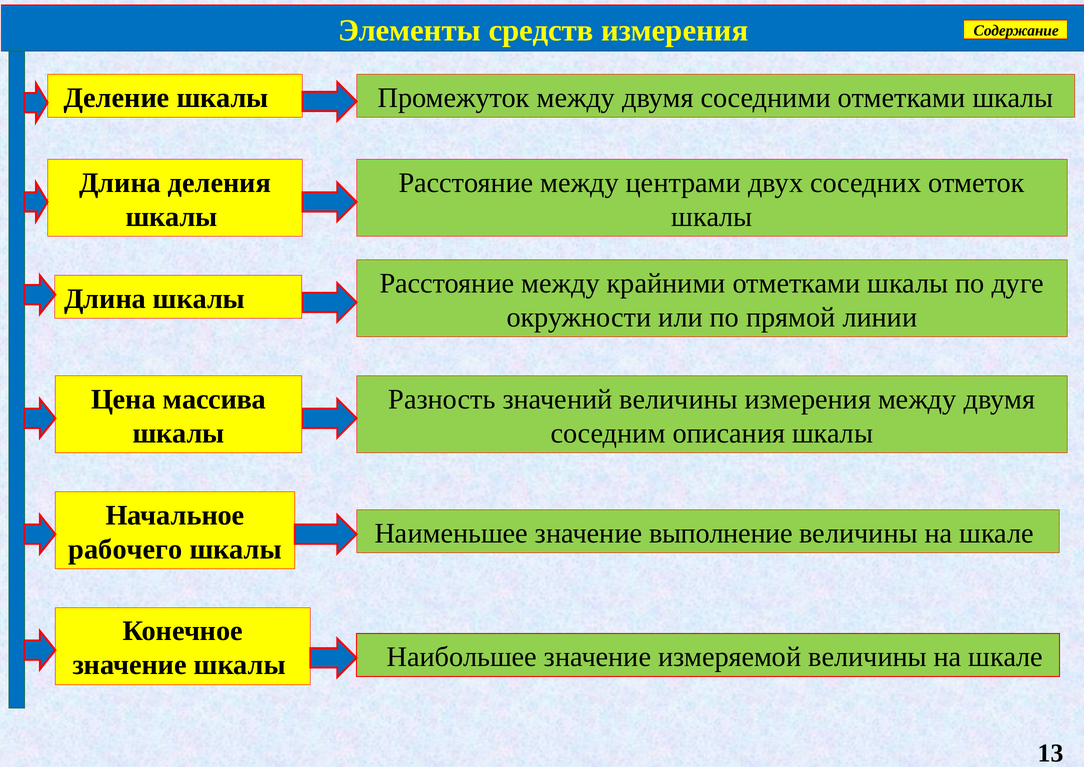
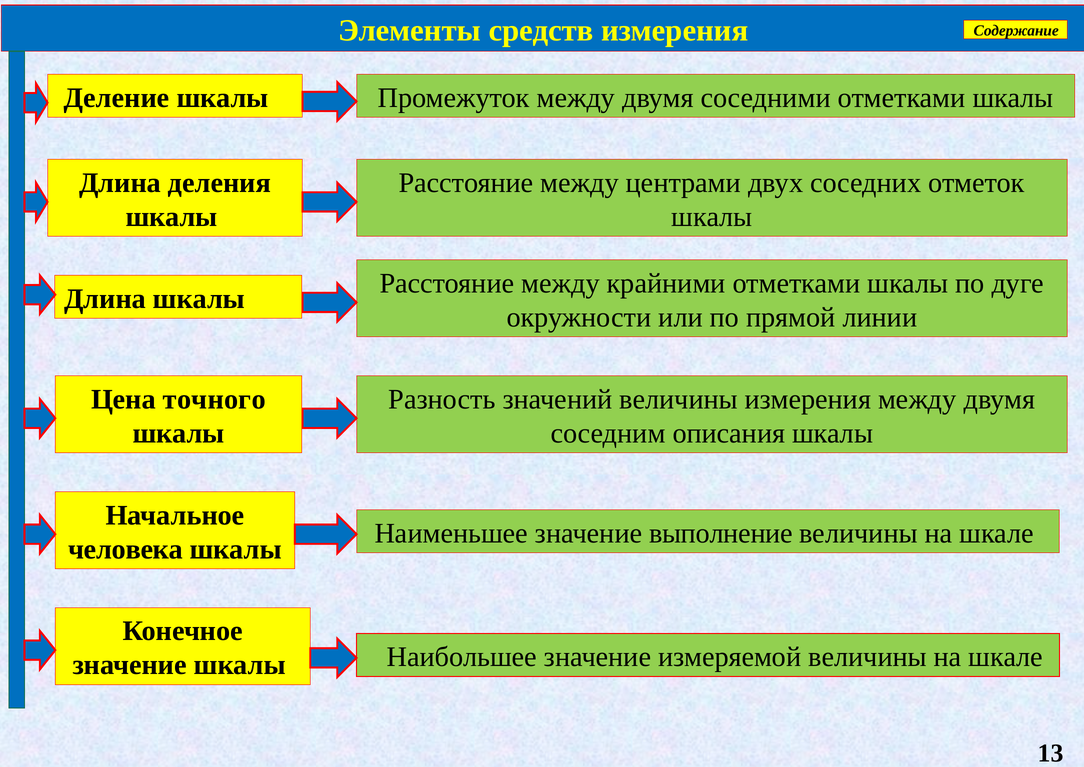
массива: массива -> точного
рабочего: рабочего -> человека
